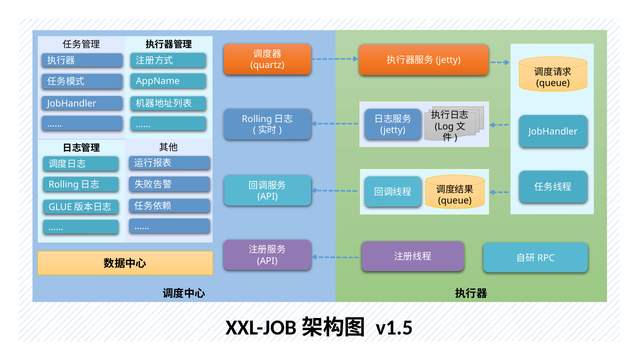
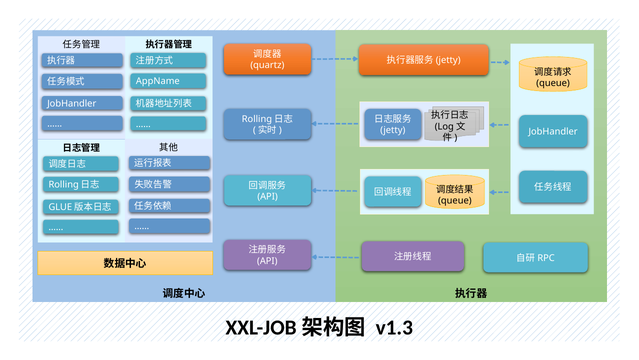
v1.5: v1.5 -> v1.3
